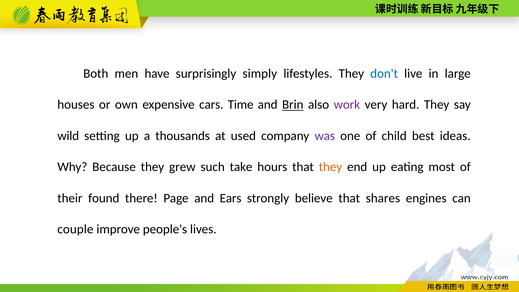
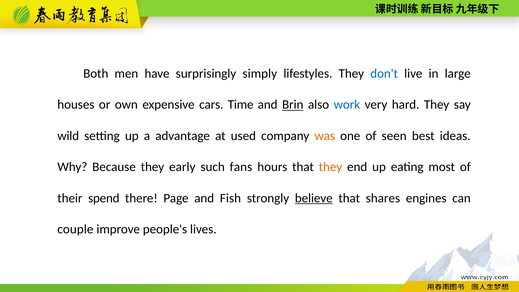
work colour: purple -> blue
thousands: thousands -> advantage
was colour: purple -> orange
child: child -> seen
grew: grew -> early
take: take -> fans
found: found -> spend
Ears: Ears -> Fish
believe underline: none -> present
